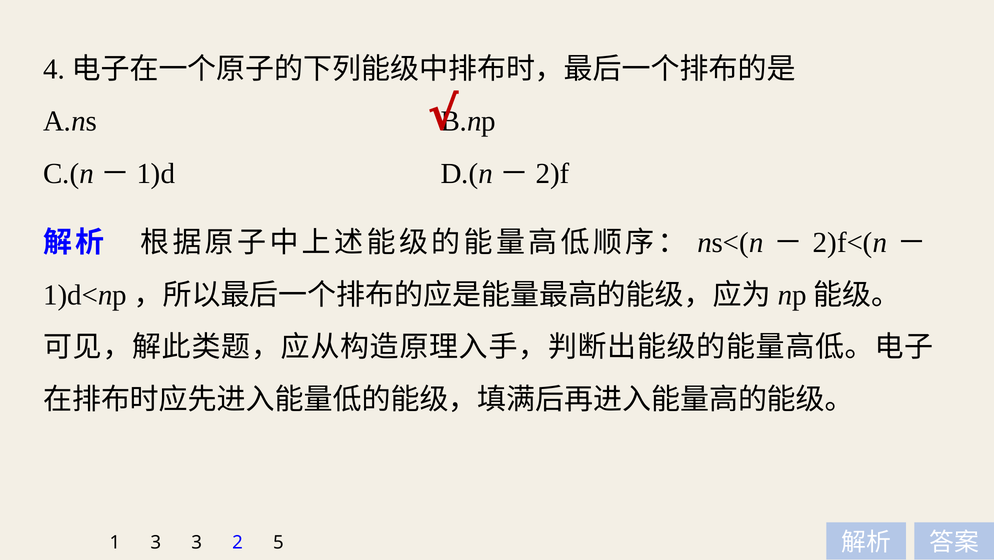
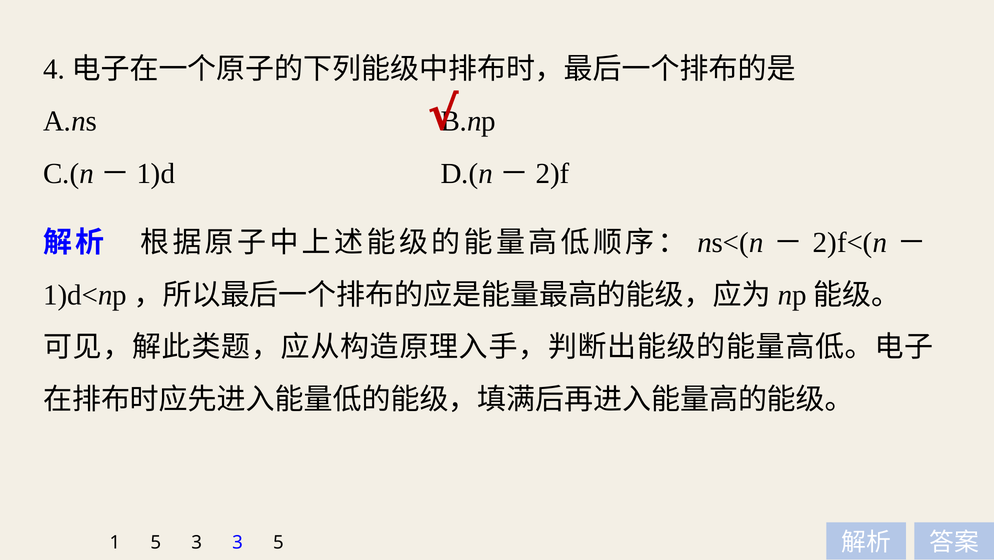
1 3: 3 -> 5
3 2: 2 -> 3
